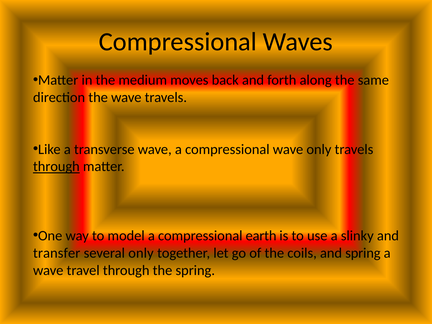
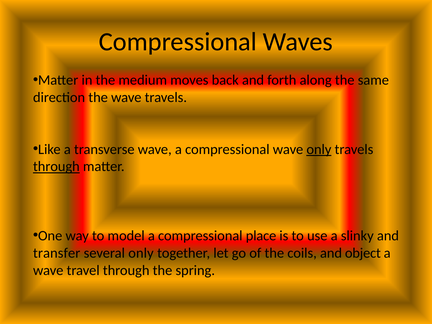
only at (319, 149) underline: none -> present
earth: earth -> place
and spring: spring -> object
